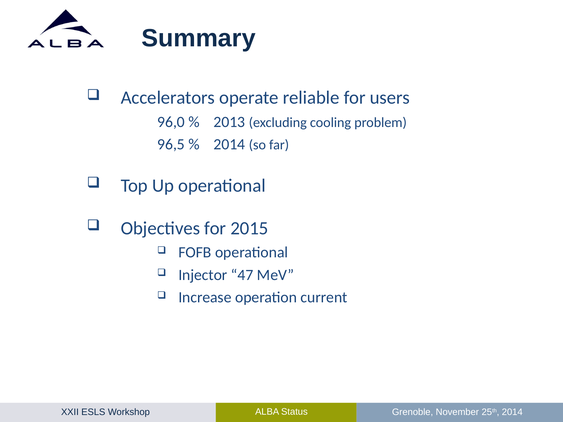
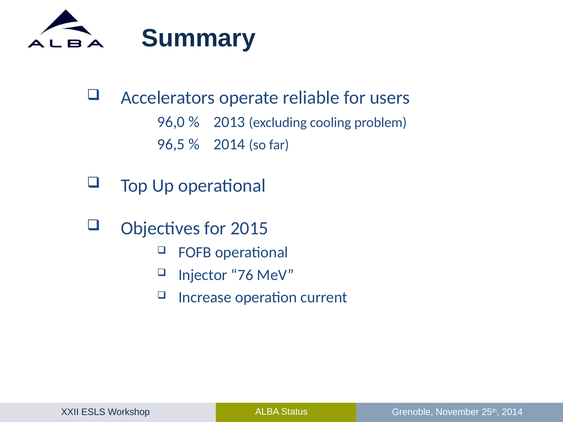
47: 47 -> 76
